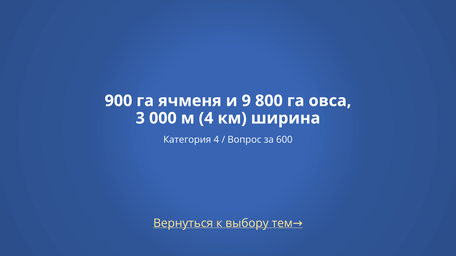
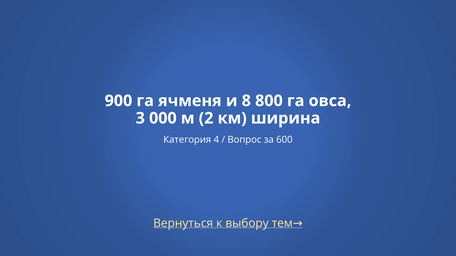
9: 9 -> 8
м 4: 4 -> 2
